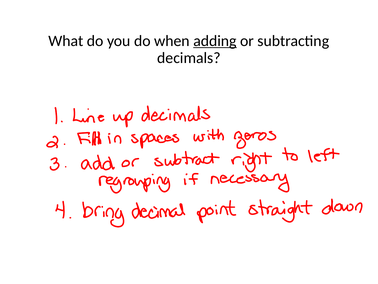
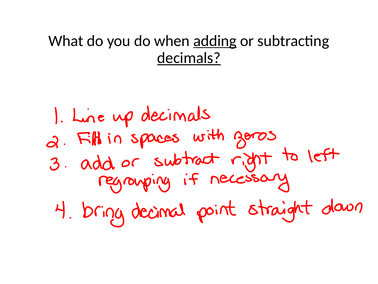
decimals underline: none -> present
